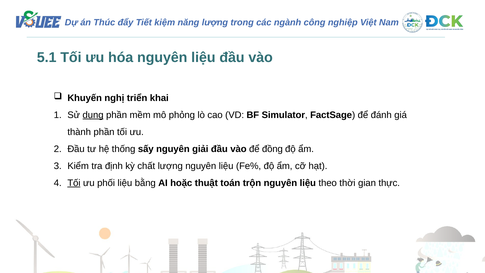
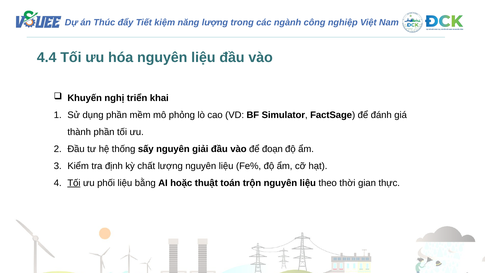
5.1: 5.1 -> 4.4
dụng underline: present -> none
đồng: đồng -> đoạn
